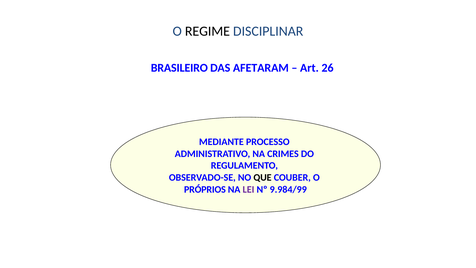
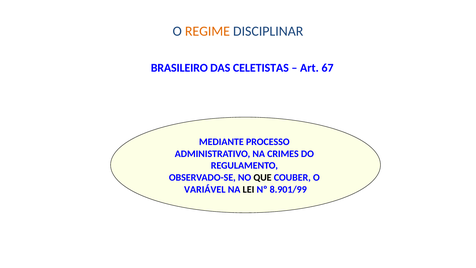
REGIME colour: black -> orange
AFETARAM: AFETARAM -> CELETISTAS
26: 26 -> 67
PRÓPRIOS: PRÓPRIOS -> VARIÁVEL
LEI colour: purple -> black
9.984/99: 9.984/99 -> 8.901/99
